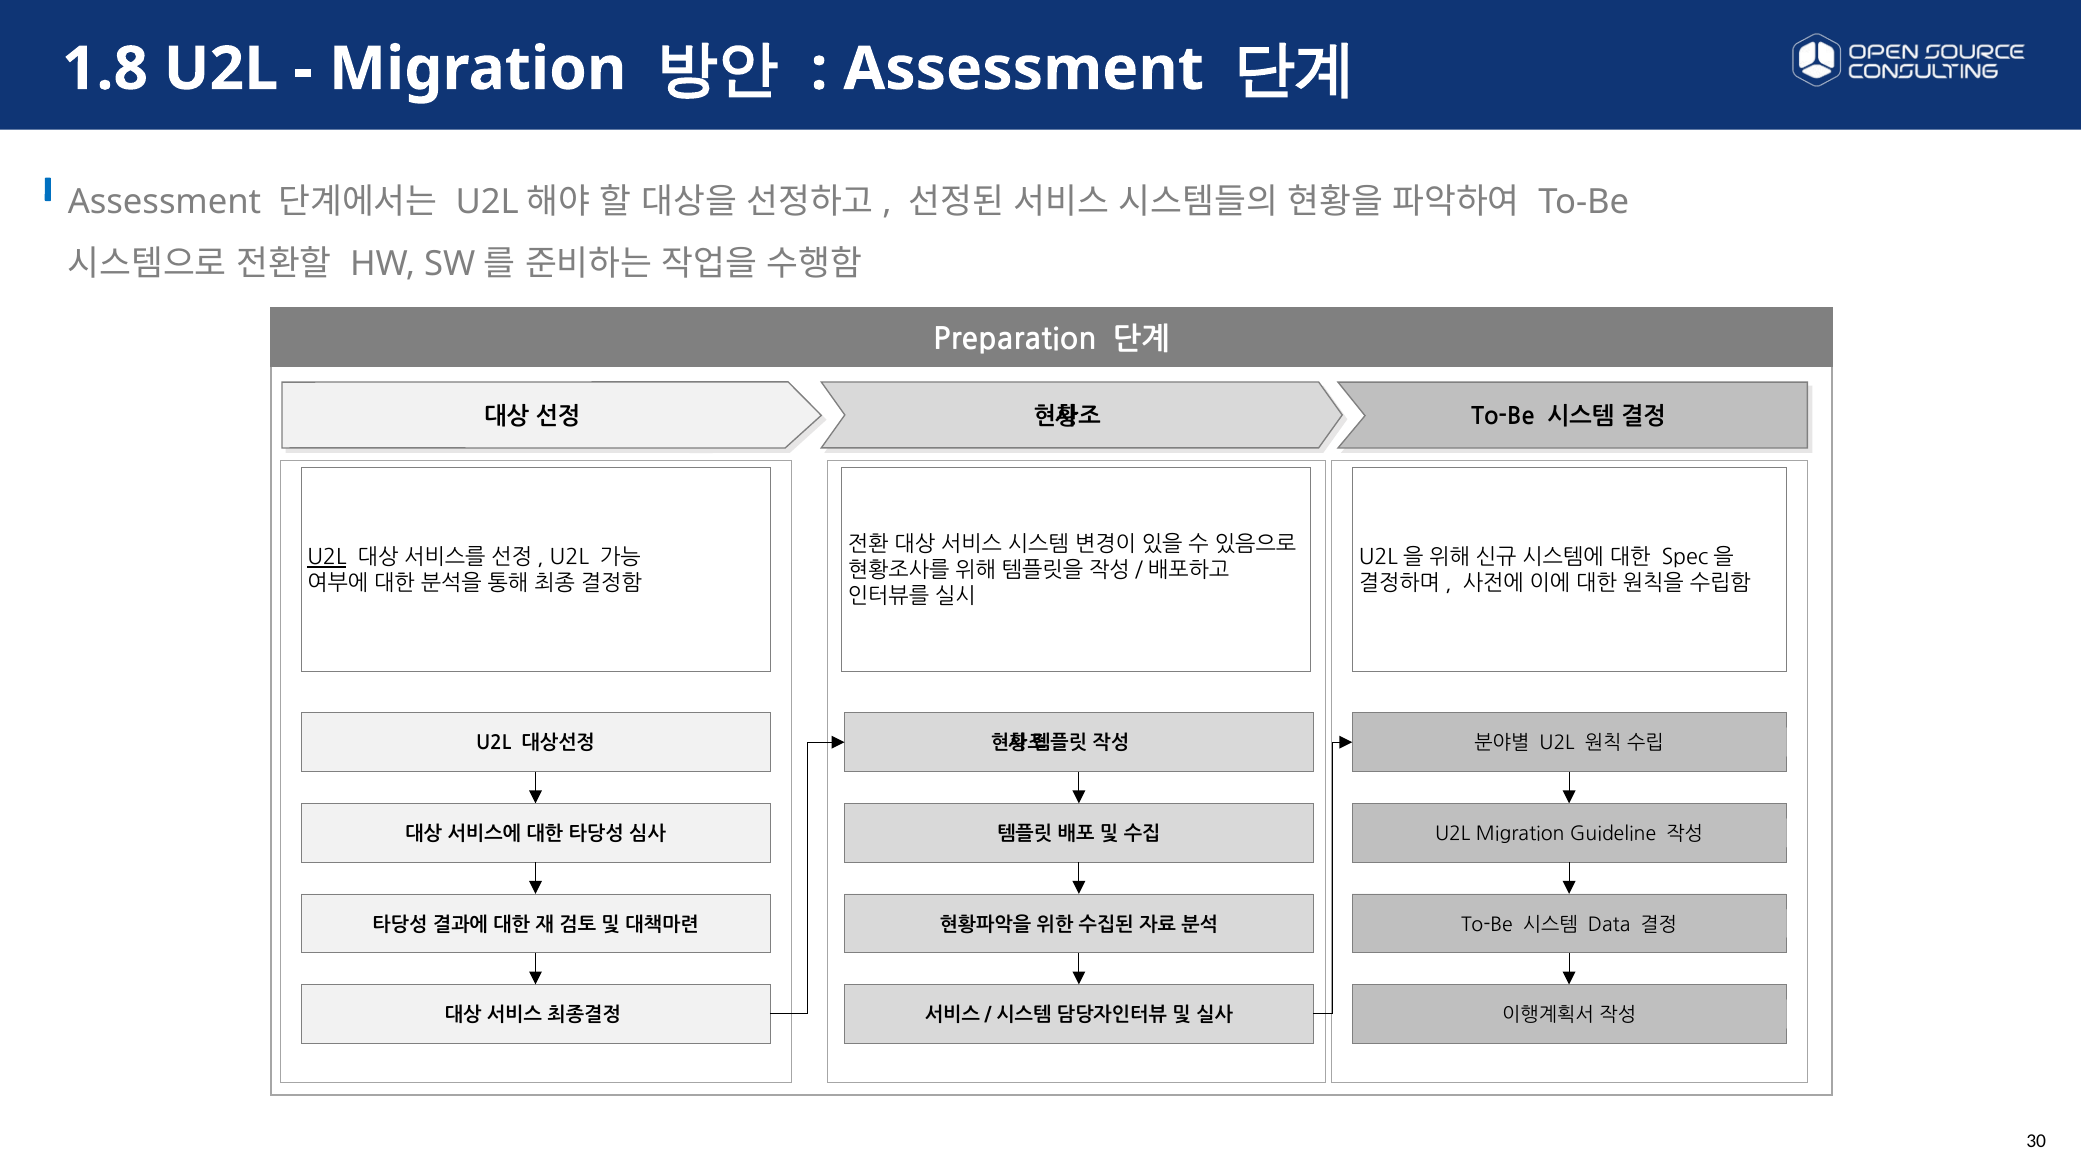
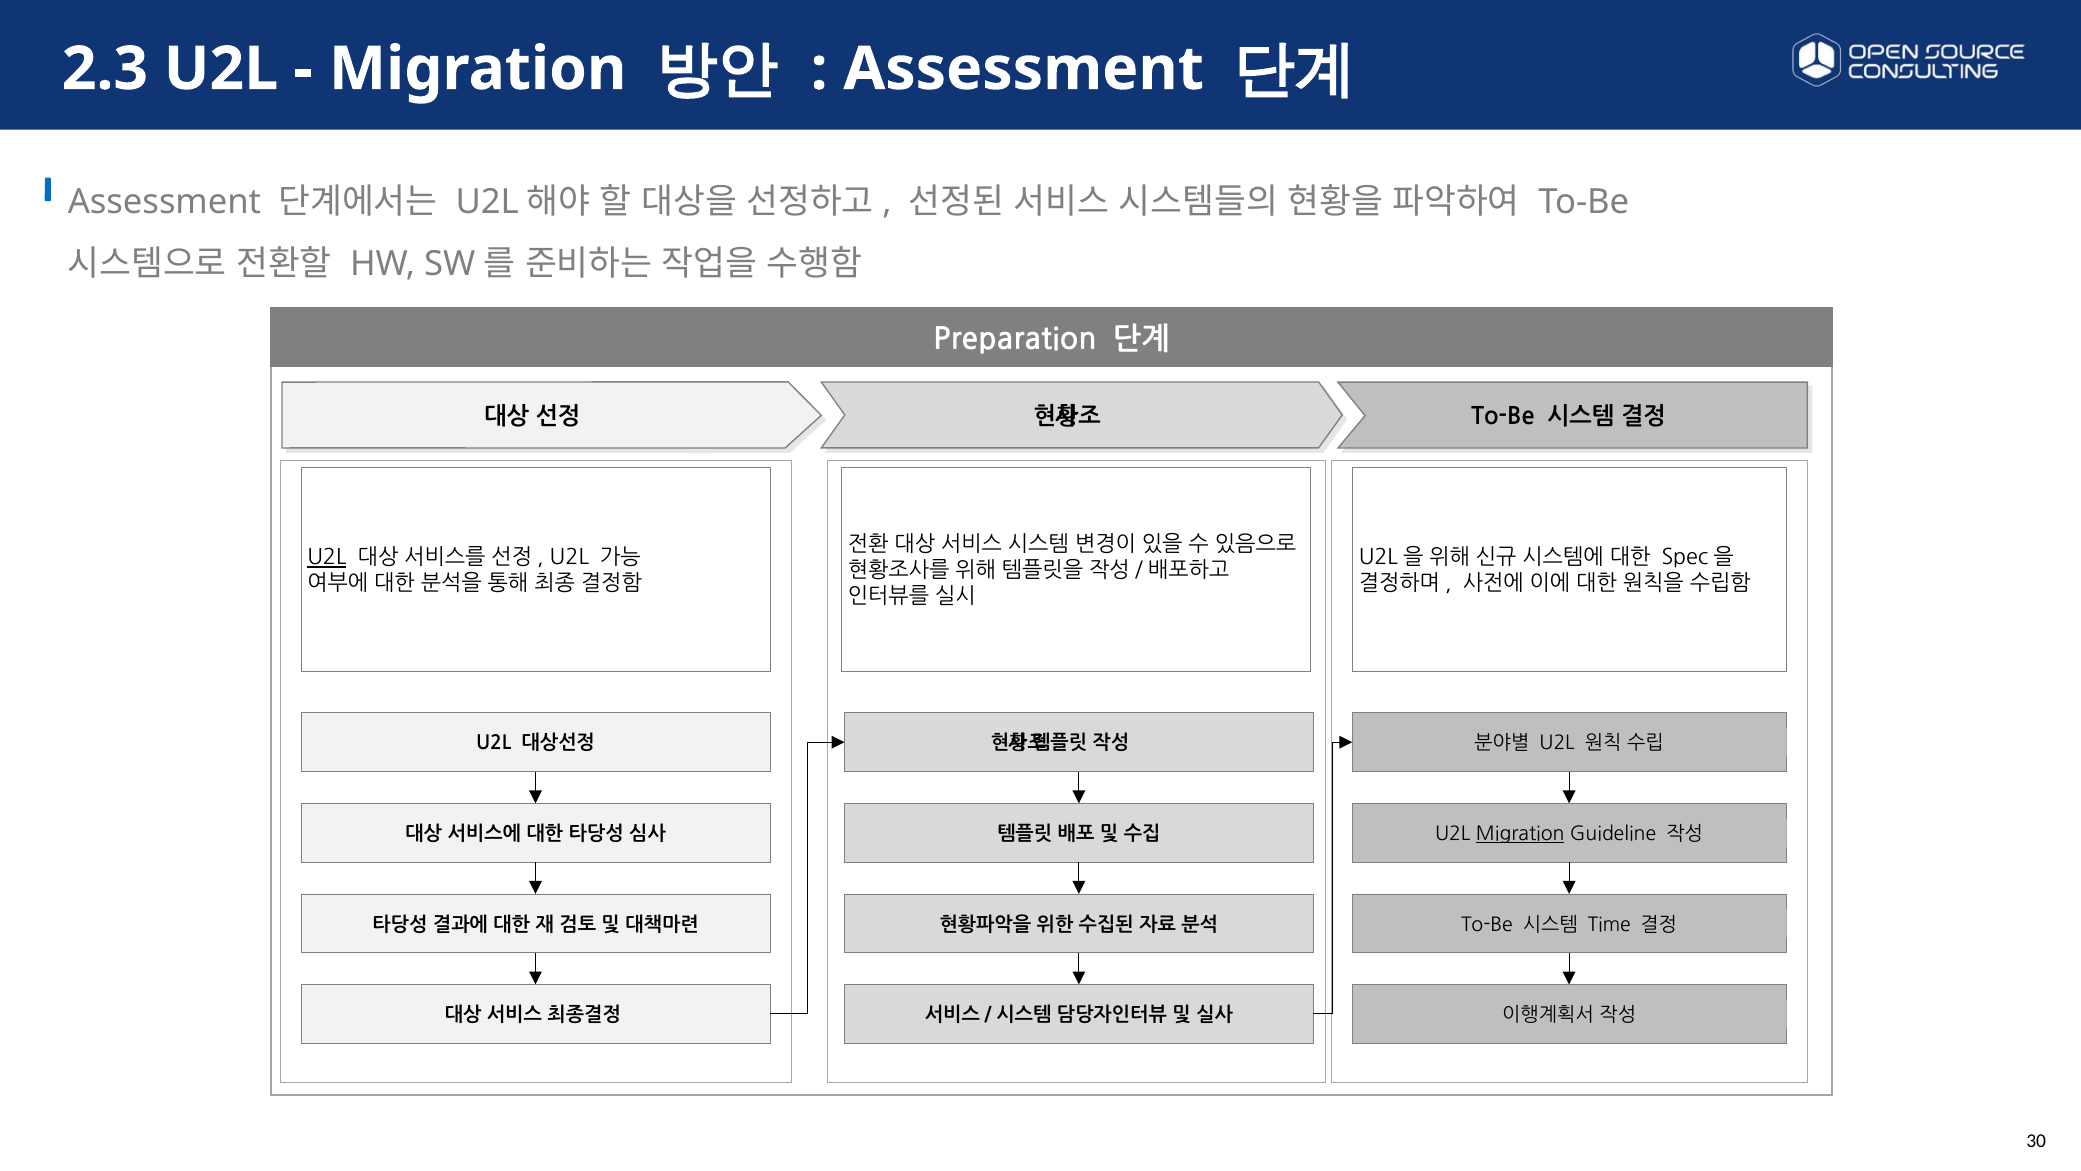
1.8: 1.8 -> 2.3
Migration at (1520, 834) underline: none -> present
Data: Data -> Time
